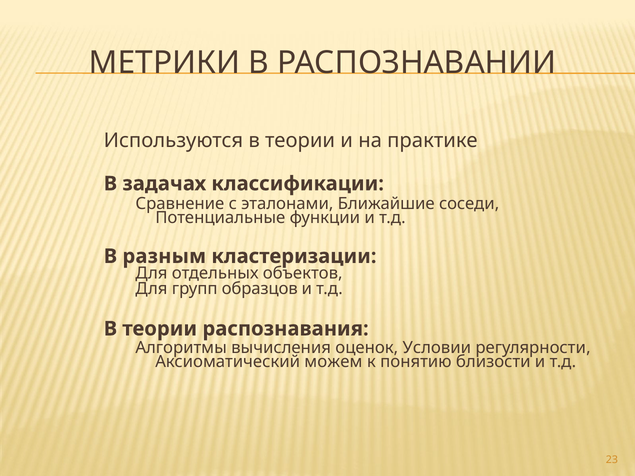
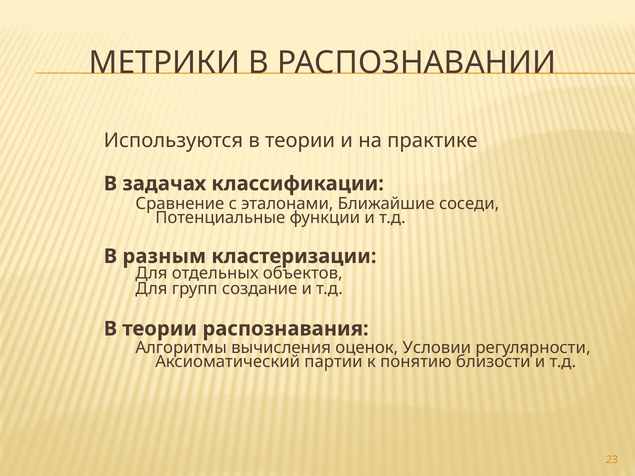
образцов: образцов -> создание
можем: можем -> партии
